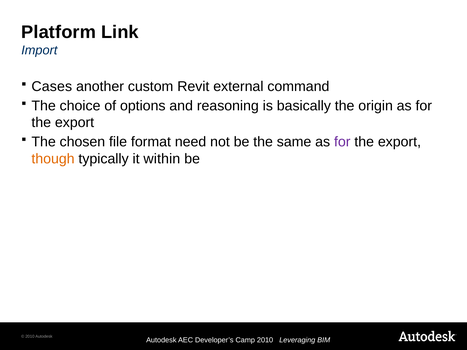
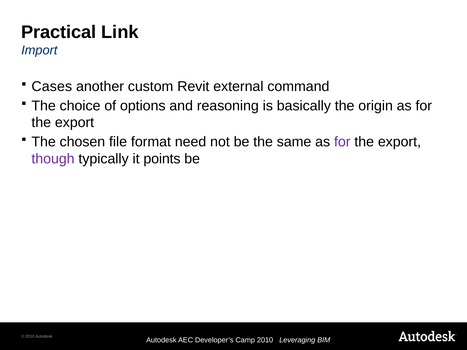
Platform: Platform -> Practical
though colour: orange -> purple
within: within -> points
